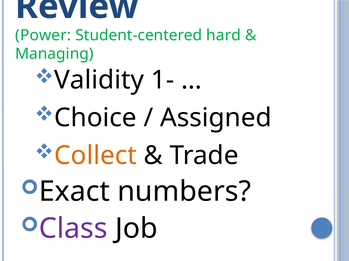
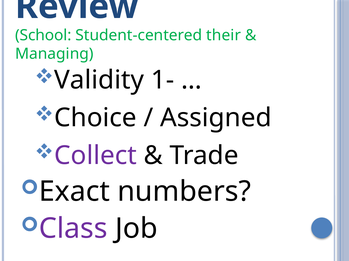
Power: Power -> School
hard: hard -> their
Collect colour: orange -> purple
